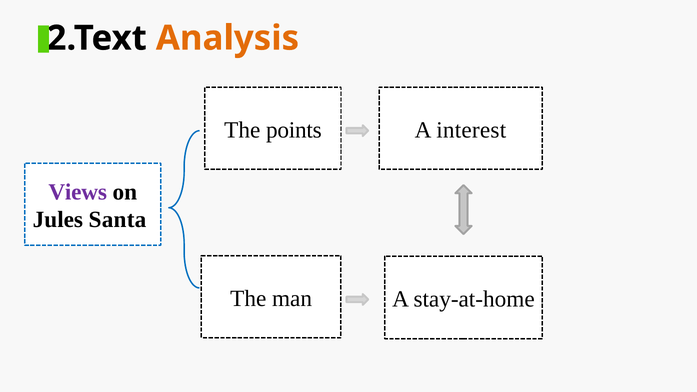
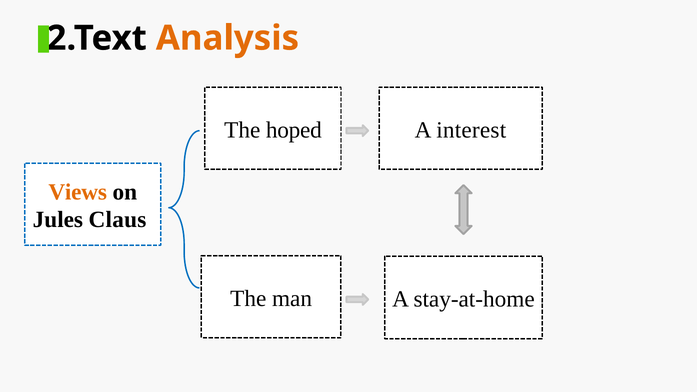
points: points -> hoped
Views colour: purple -> orange
Santa: Santa -> Claus
